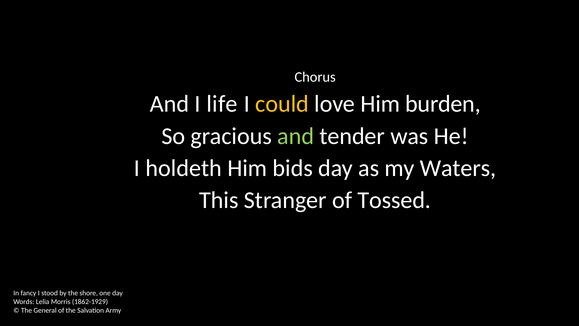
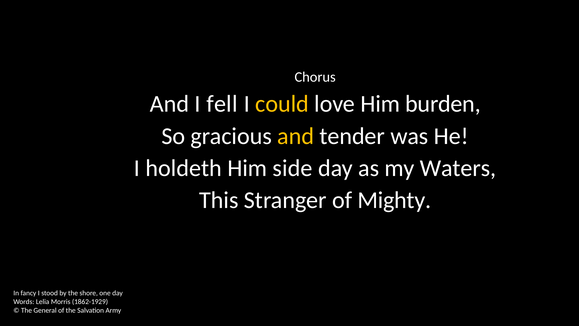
life: life -> fell
and at (296, 136) colour: light green -> yellow
bids: bids -> side
Tossed: Tossed -> Mighty
